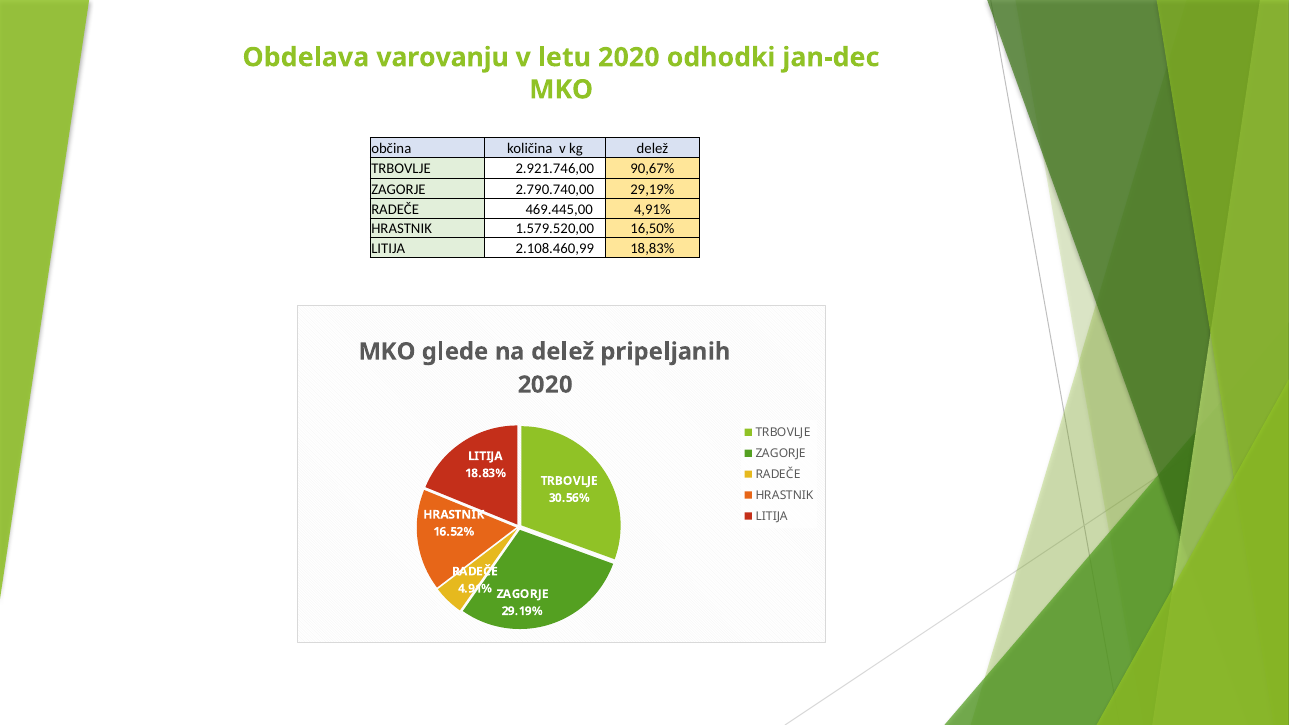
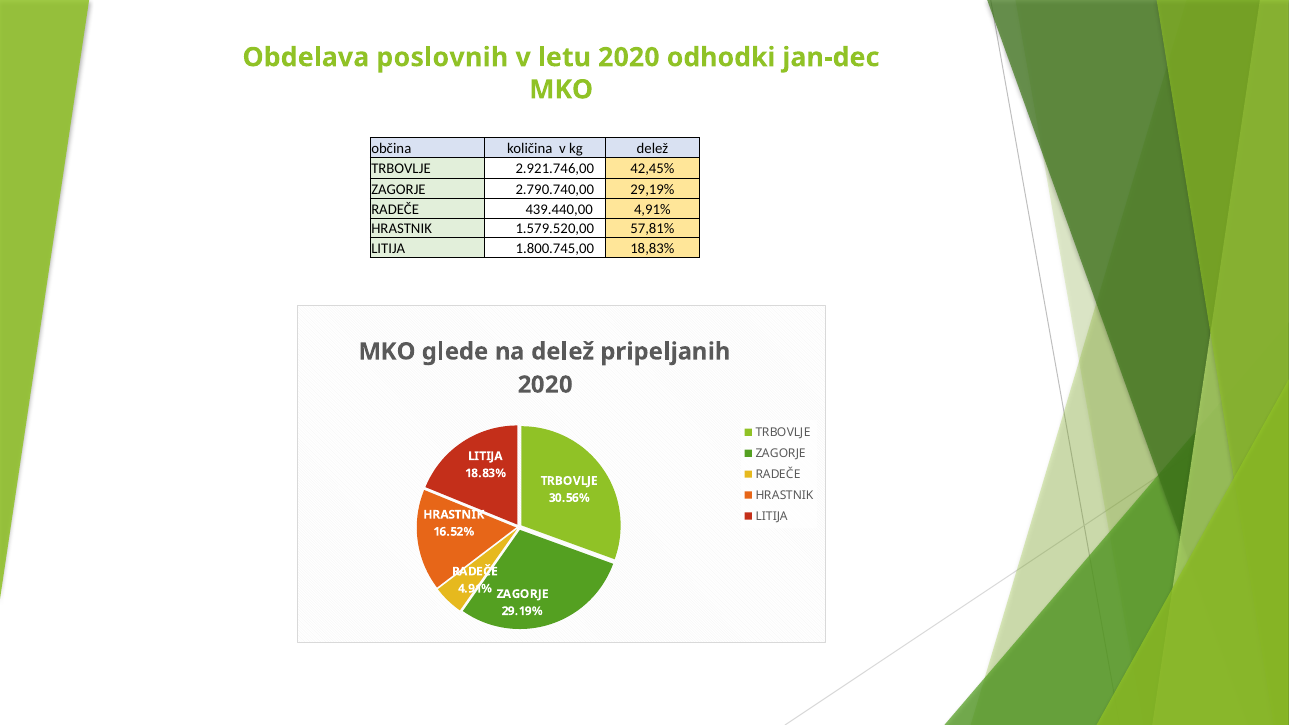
varovanju: varovanju -> poslovnih
90,67%: 90,67% -> 42,45%
469.445,00: 469.445,00 -> 439.440,00
16,50%: 16,50% -> 57,81%
2.108.460,99: 2.108.460,99 -> 1.800.745,00
